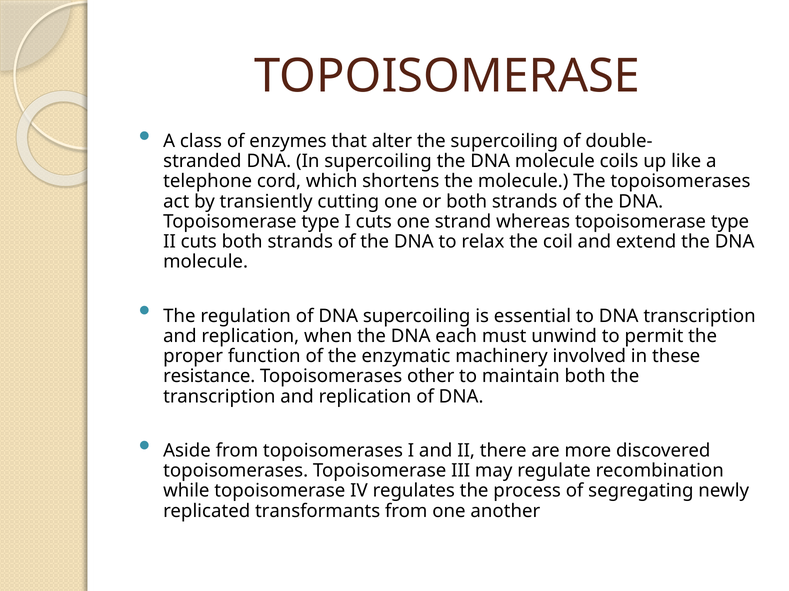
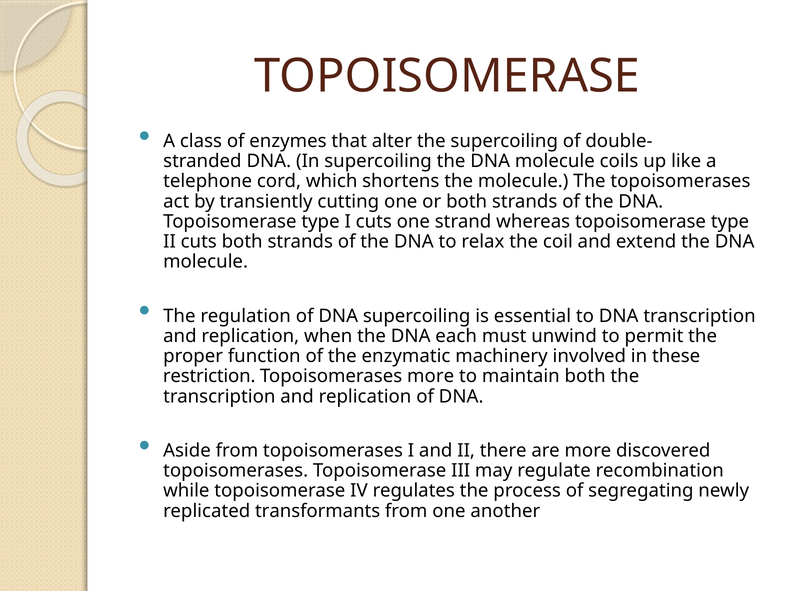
resistance: resistance -> restriction
Topoisomerases other: other -> more
